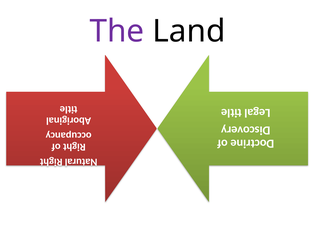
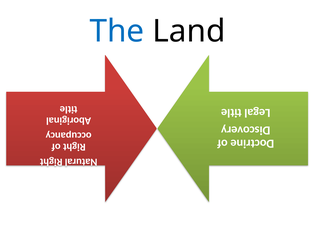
The colour: purple -> blue
